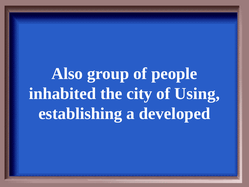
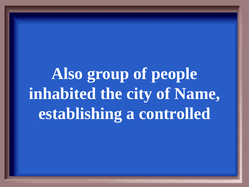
Using: Using -> Name
developed: developed -> controlled
